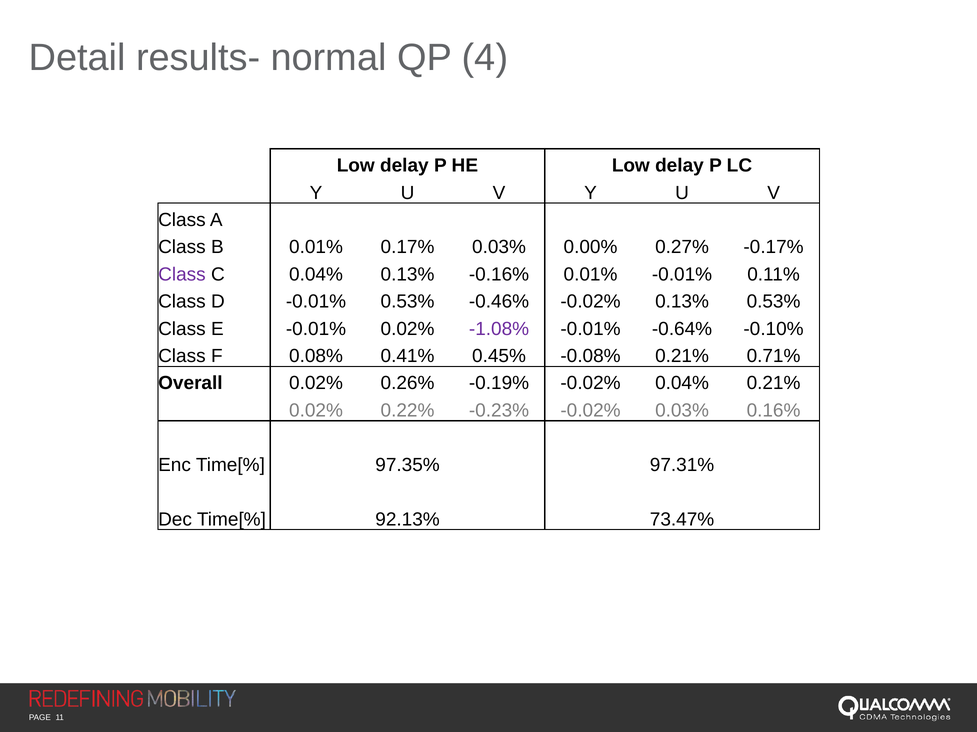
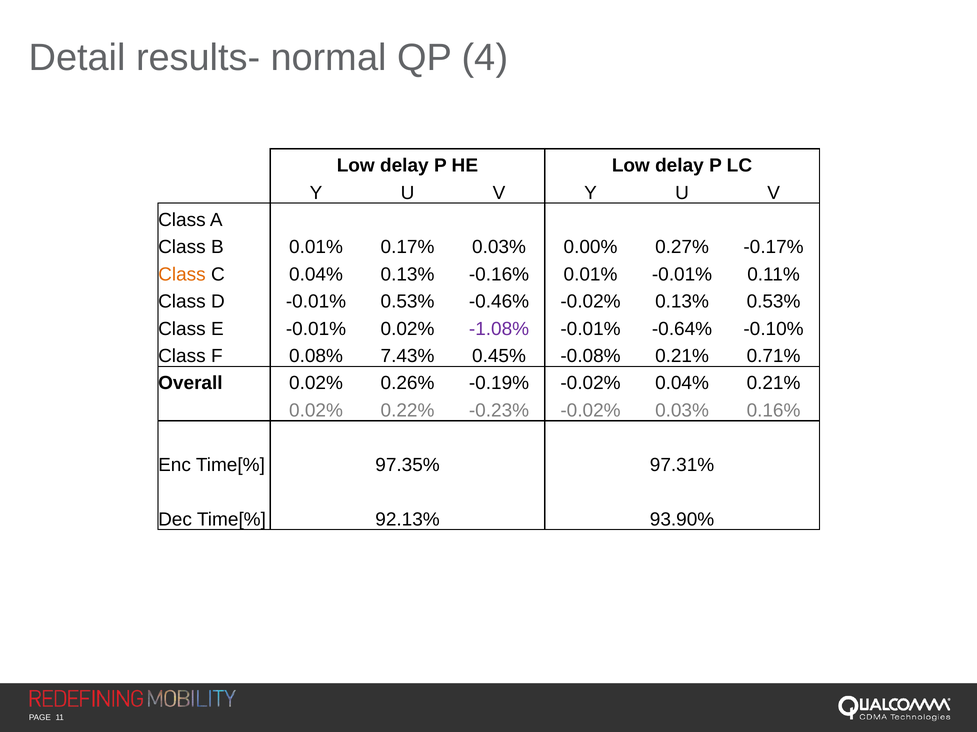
Class at (182, 275) colour: purple -> orange
0.41%: 0.41% -> 7.43%
73.47%: 73.47% -> 93.90%
